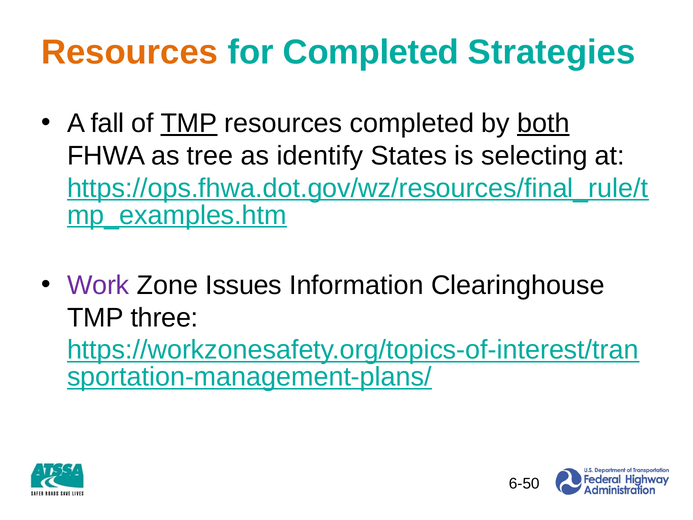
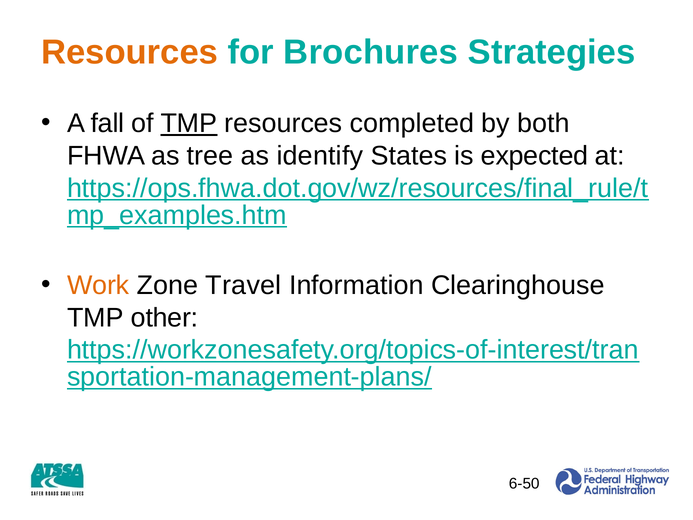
for Completed: Completed -> Brochures
both underline: present -> none
selecting: selecting -> expected
Work colour: purple -> orange
Issues: Issues -> Travel
three: three -> other
